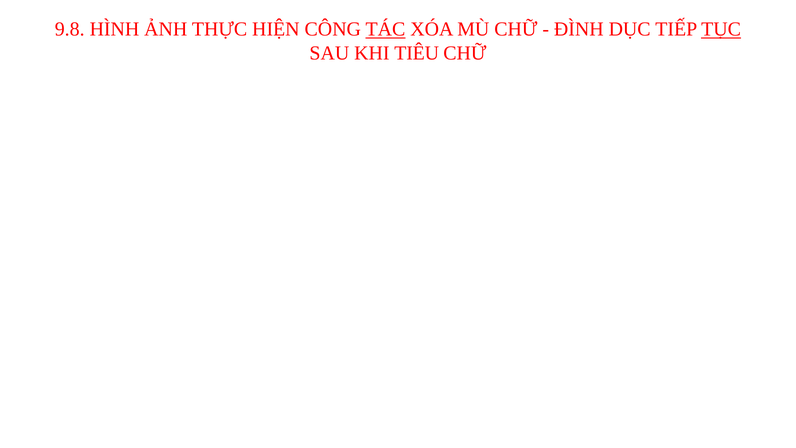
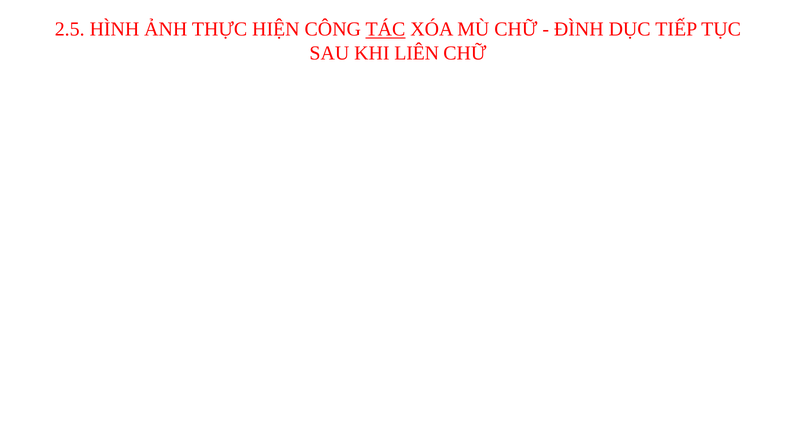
9.8: 9.8 -> 2.5
TỤC underline: present -> none
TIÊU: TIÊU -> LIÊN
